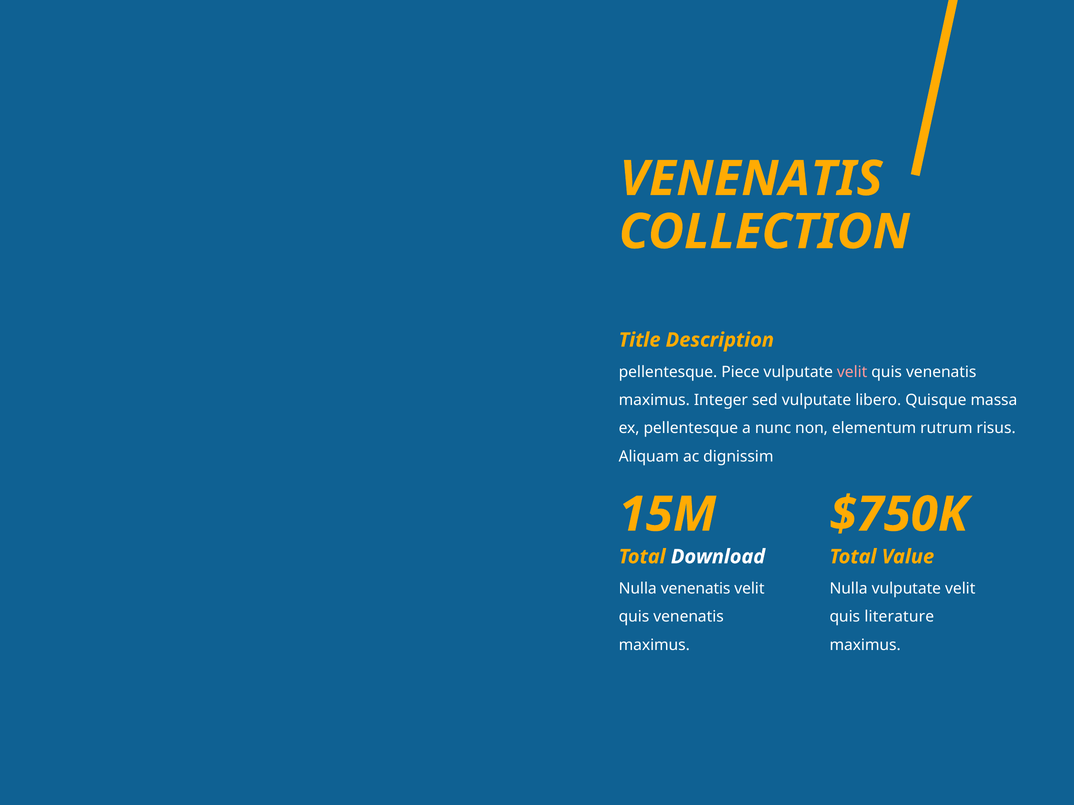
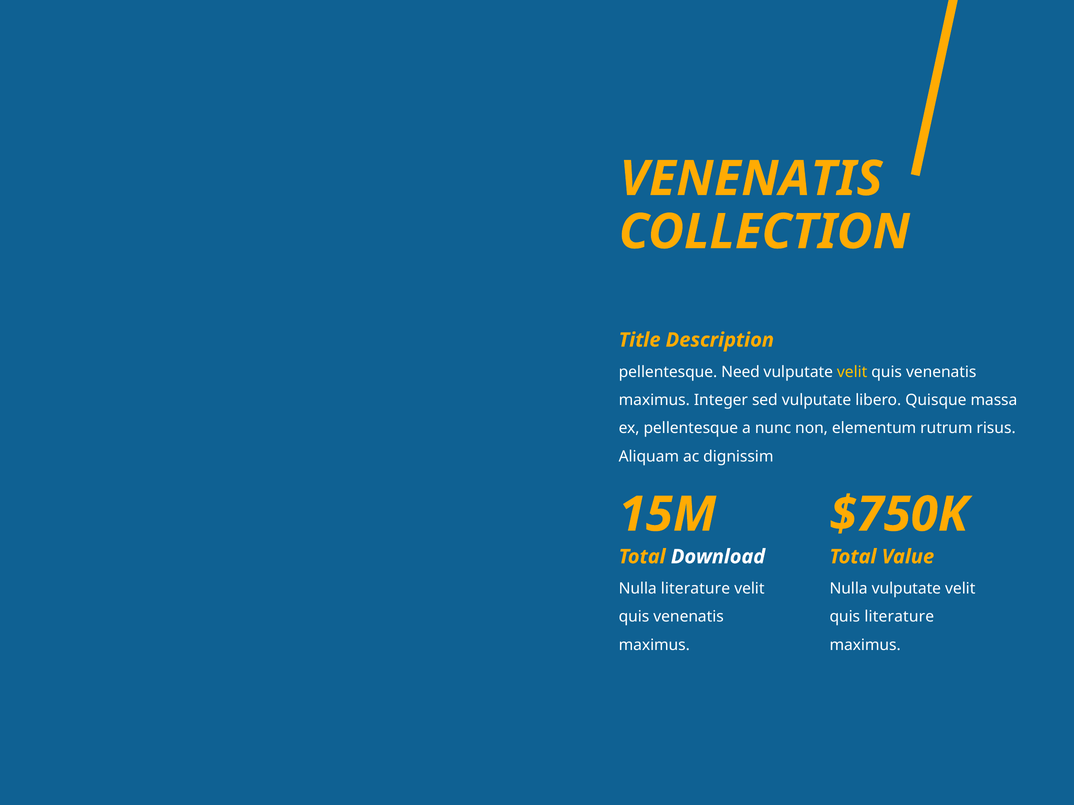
Piece: Piece -> Need
velit at (852, 372) colour: pink -> yellow
Nulla venenatis: venenatis -> literature
